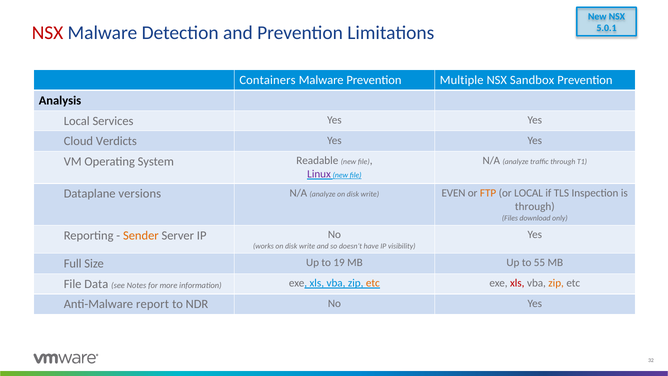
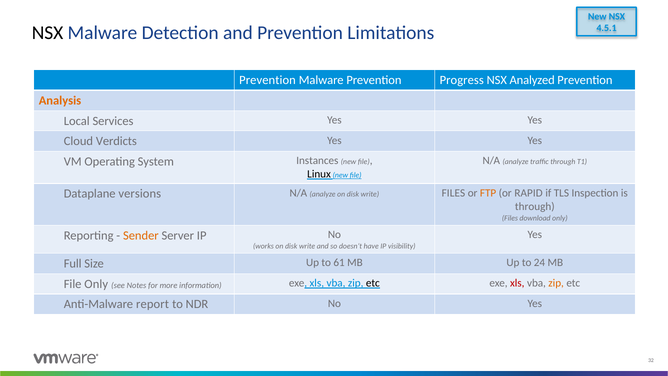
5.0.1: 5.0.1 -> 4.5.1
NSX at (48, 33) colour: red -> black
Containers at (267, 80): Containers -> Prevention
Multiple: Multiple -> Progress
Sandbox: Sandbox -> Analyzed
Analysis colour: black -> orange
Readable: Readable -> Instances
Linux colour: purple -> black
write EVEN: EVEN -> FILES
or LOCAL: LOCAL -> RAPID
19: 19 -> 61
55: 55 -> 24
File Data: Data -> Only
etc at (373, 283) colour: orange -> black
